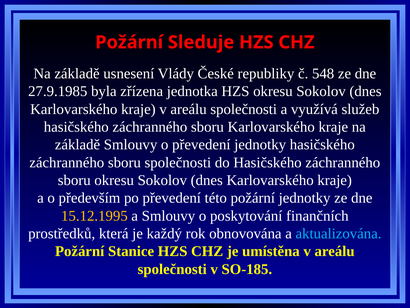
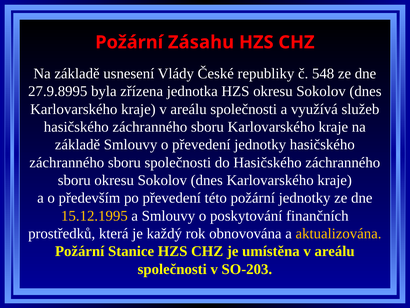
Sleduje: Sleduje -> Zásahu
27.9.1985: 27.9.1985 -> 27.9.8995
aktualizována colour: light blue -> yellow
SO-185: SO-185 -> SO-203
